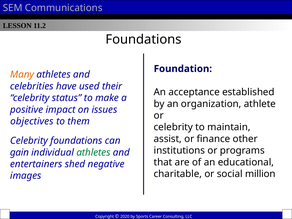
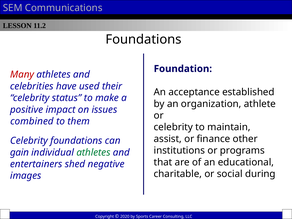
Many colour: orange -> red
objectives: objectives -> combined
million: million -> during
